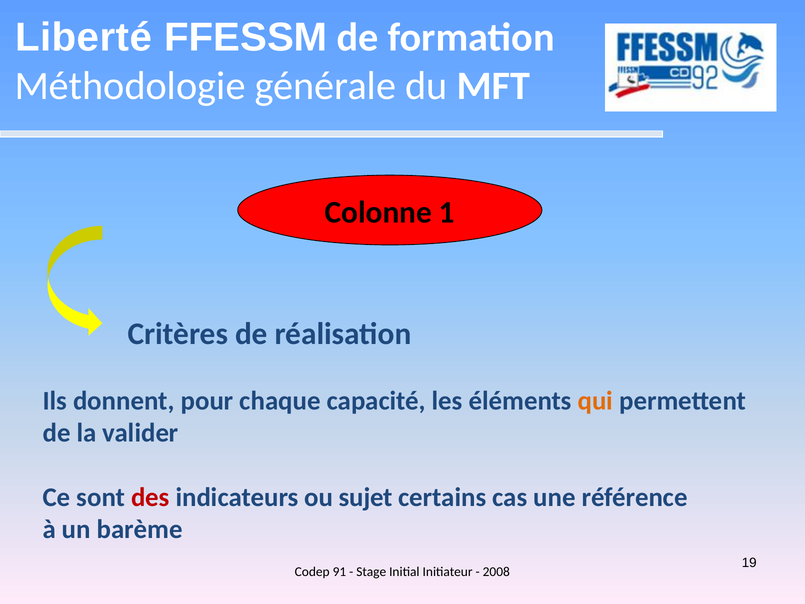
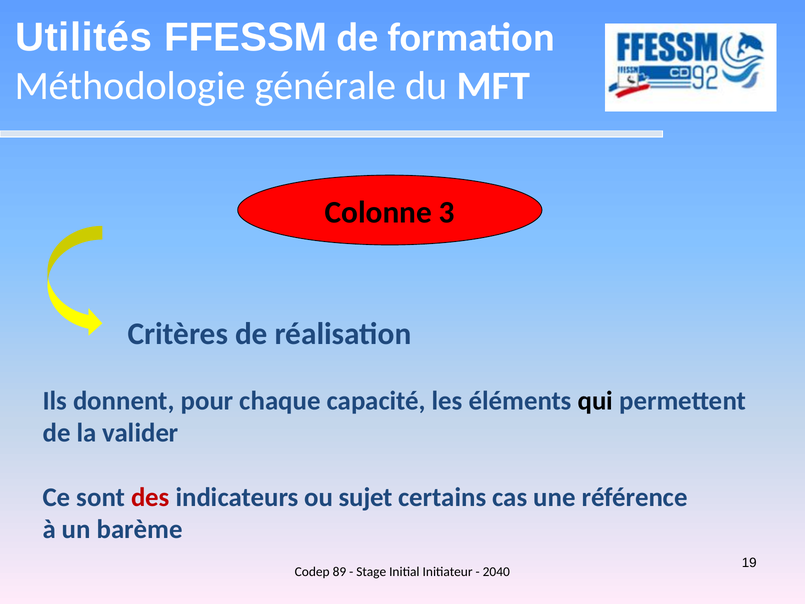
Liberté: Liberté -> Utilités
1: 1 -> 3
qui colour: orange -> black
91: 91 -> 89
2008: 2008 -> 2040
